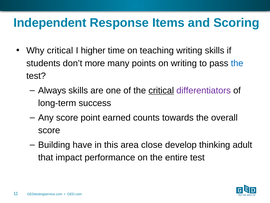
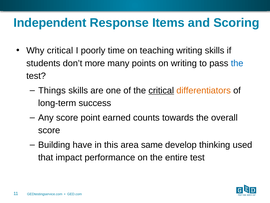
higher: higher -> poorly
Always: Always -> Things
differentiators colour: purple -> orange
close: close -> same
adult: adult -> used
